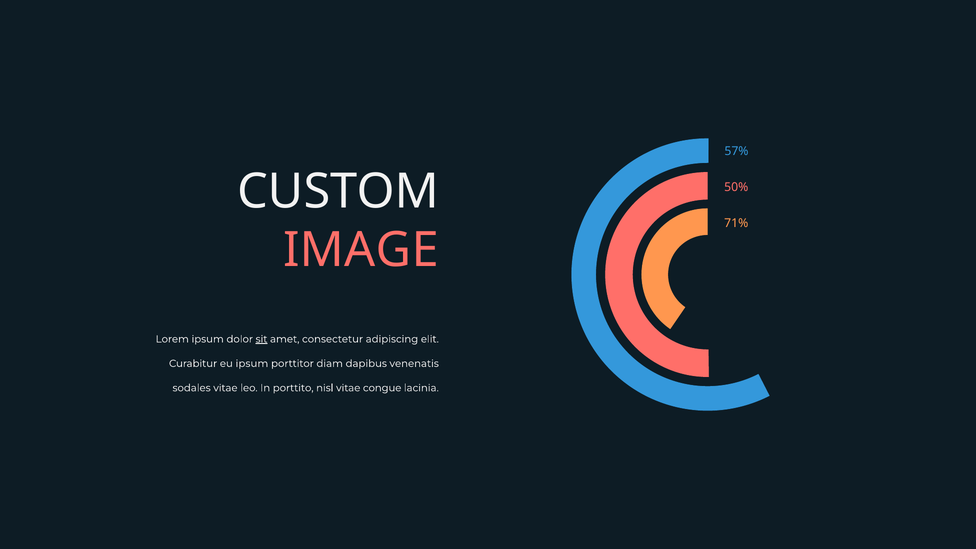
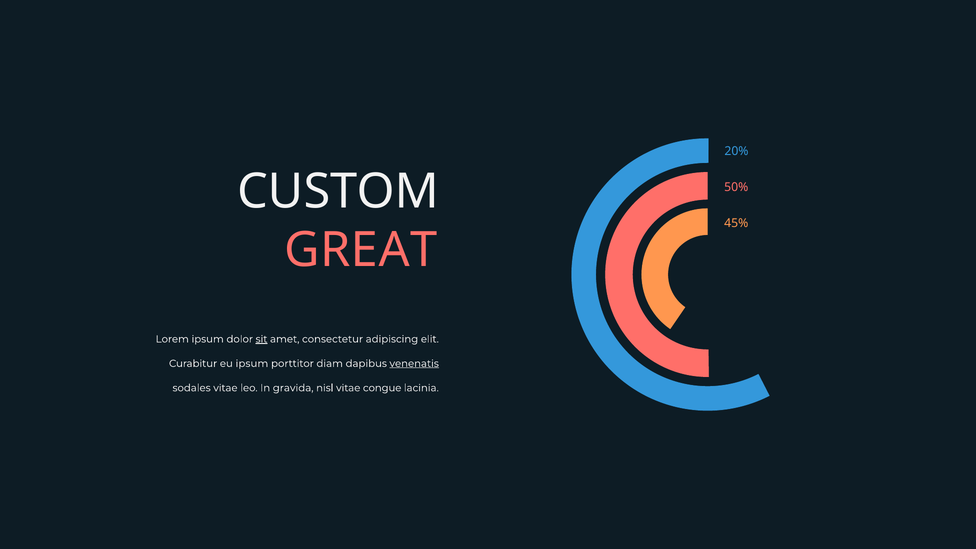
57%: 57% -> 20%
71%: 71% -> 45%
IMAGE: IMAGE -> GREAT
venenatis underline: none -> present
porttito: porttito -> gravida
